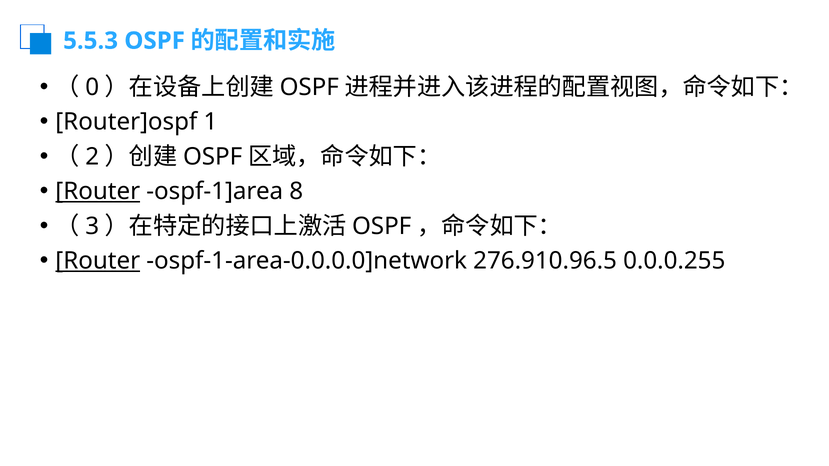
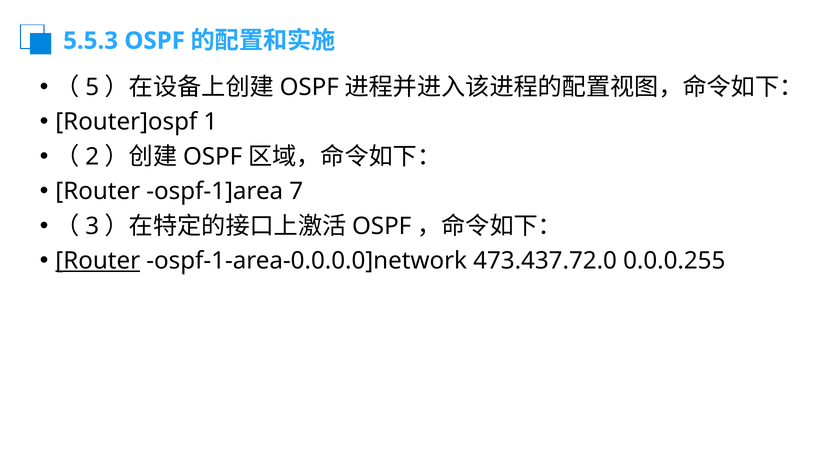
0: 0 -> 5
Router at (98, 192) underline: present -> none
8: 8 -> 7
276.910.96.5: 276.910.96.5 -> 473.437.72.0
